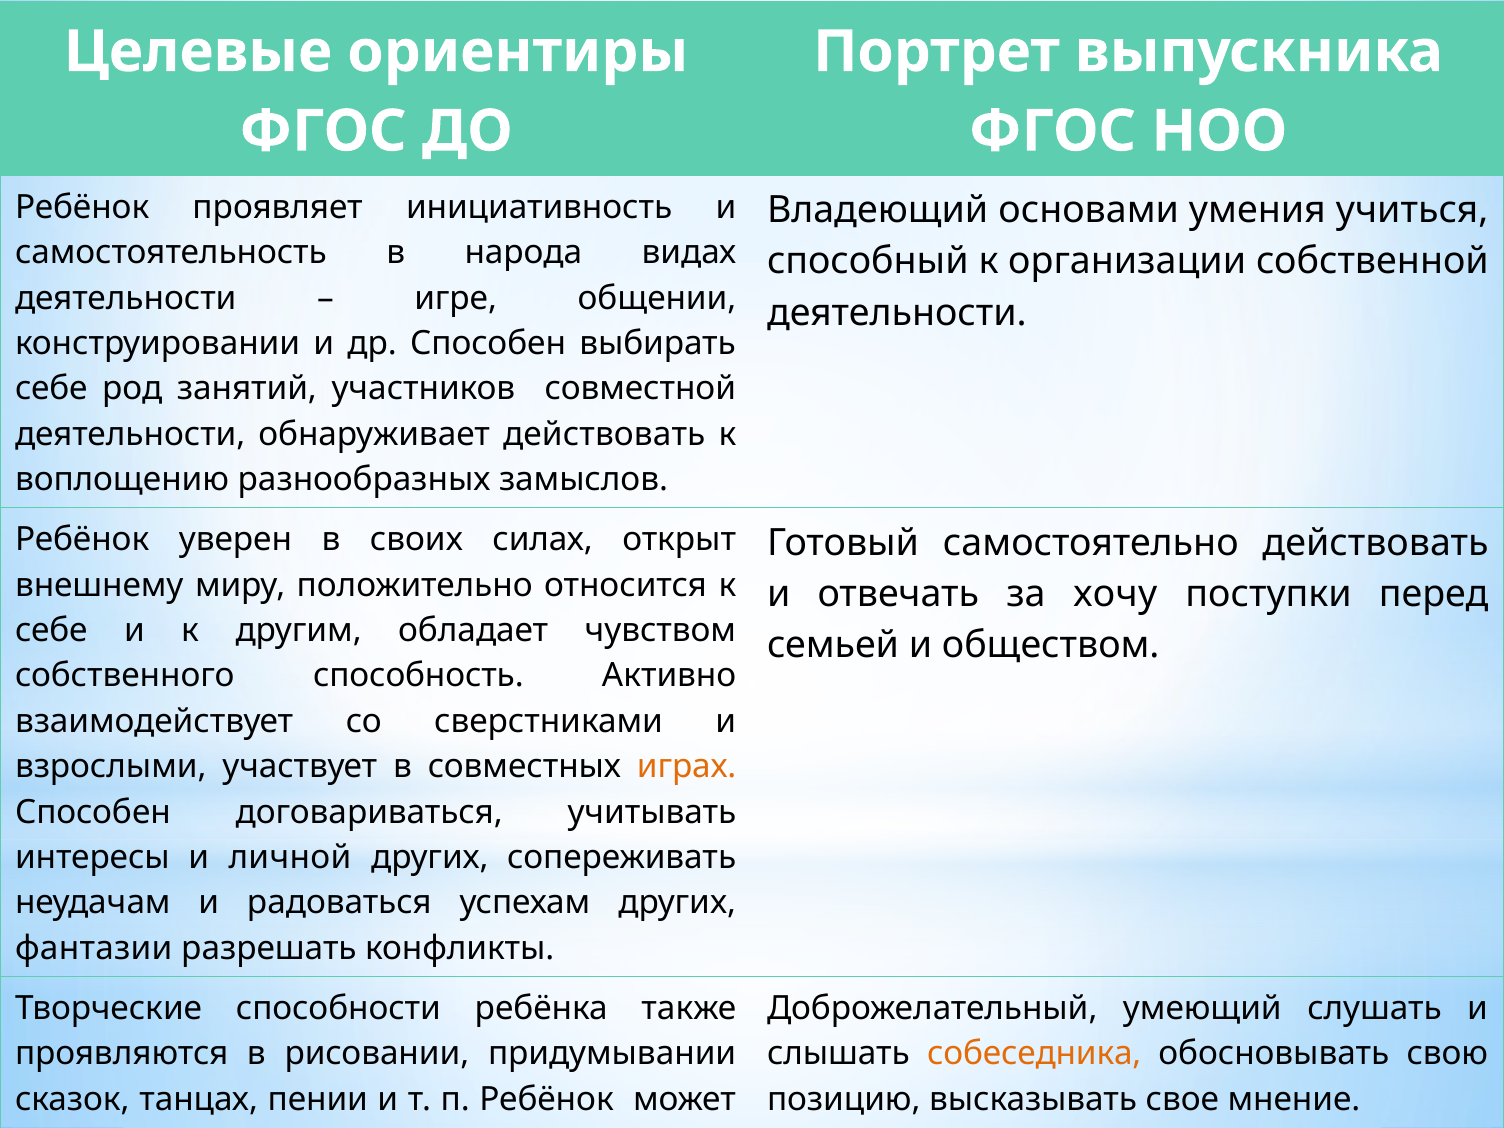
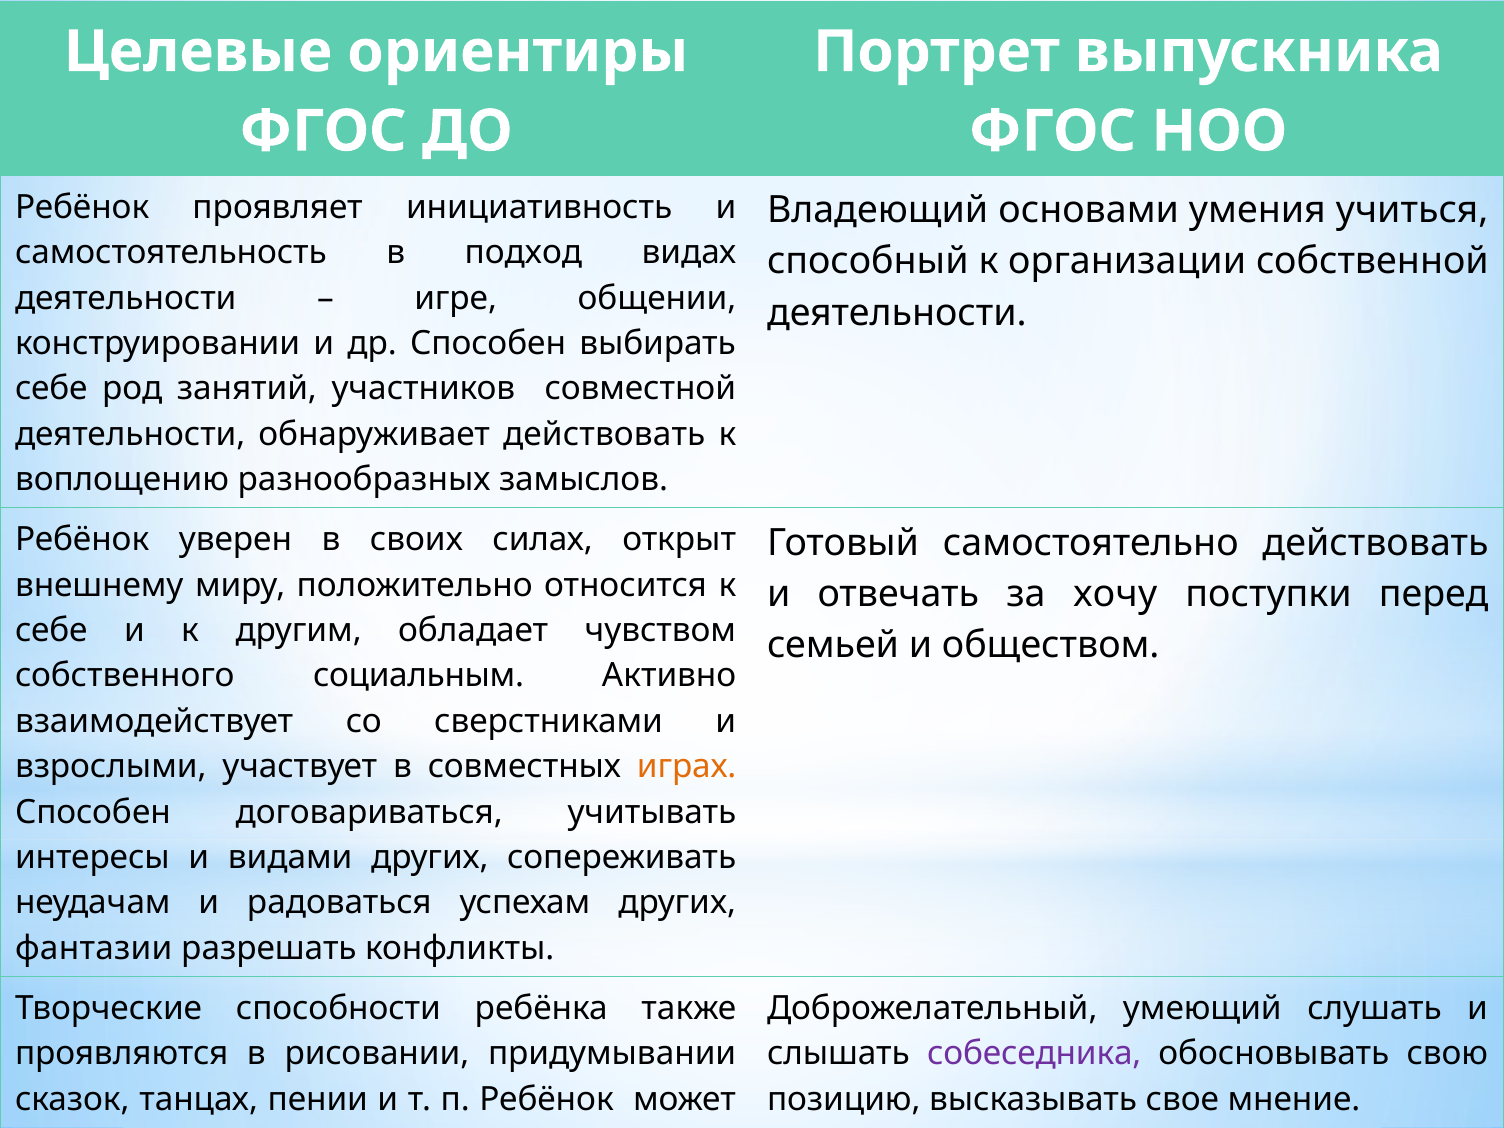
народа: народа -> подход
способность: способность -> социальным
личной: личной -> видами
собеседника colour: orange -> purple
